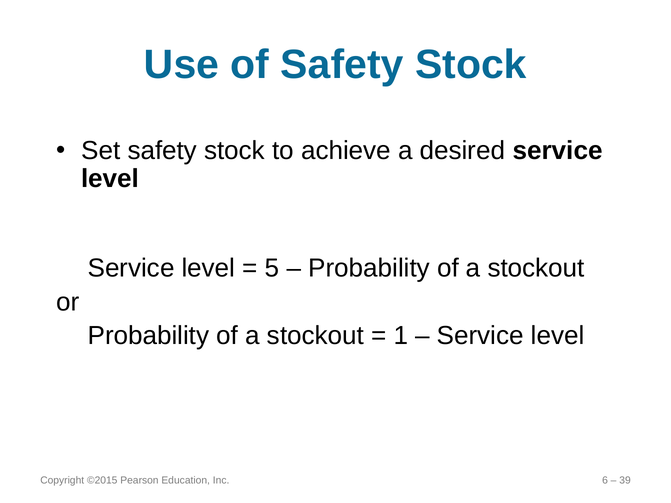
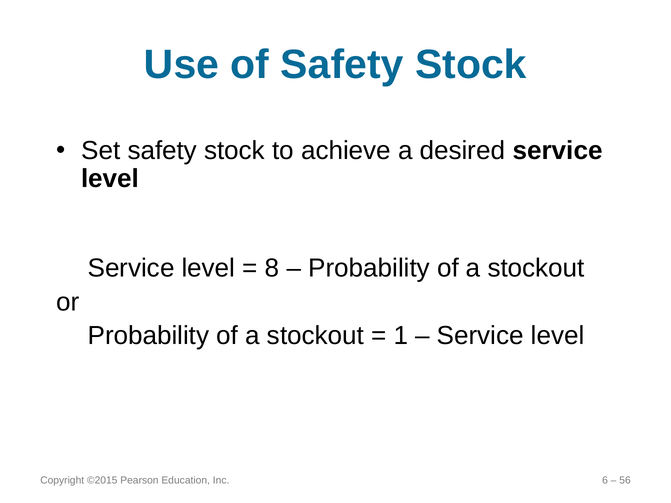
5: 5 -> 8
39: 39 -> 56
